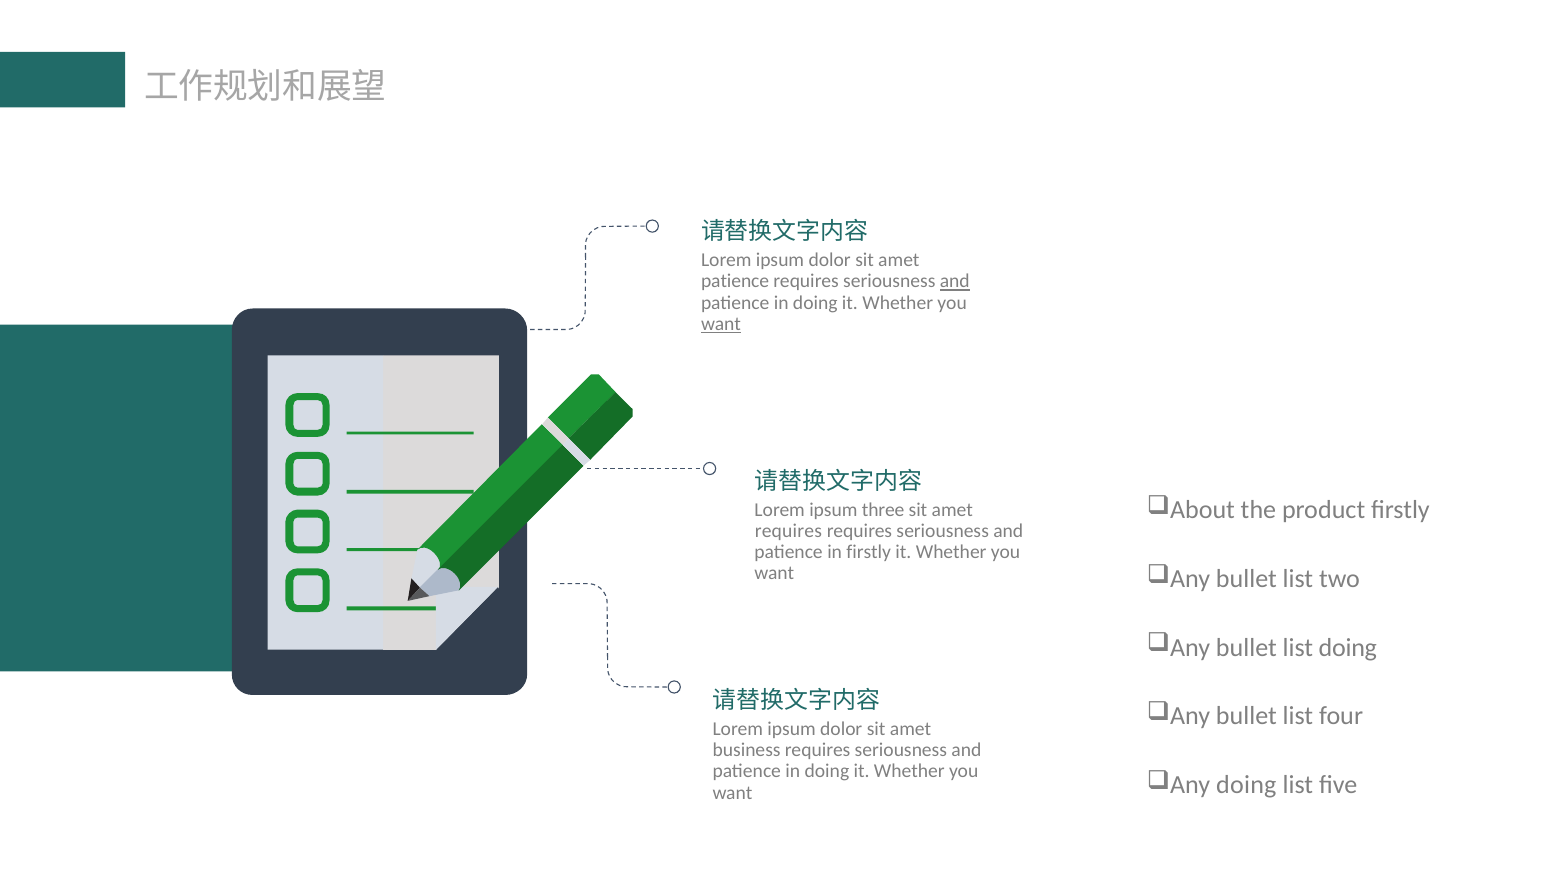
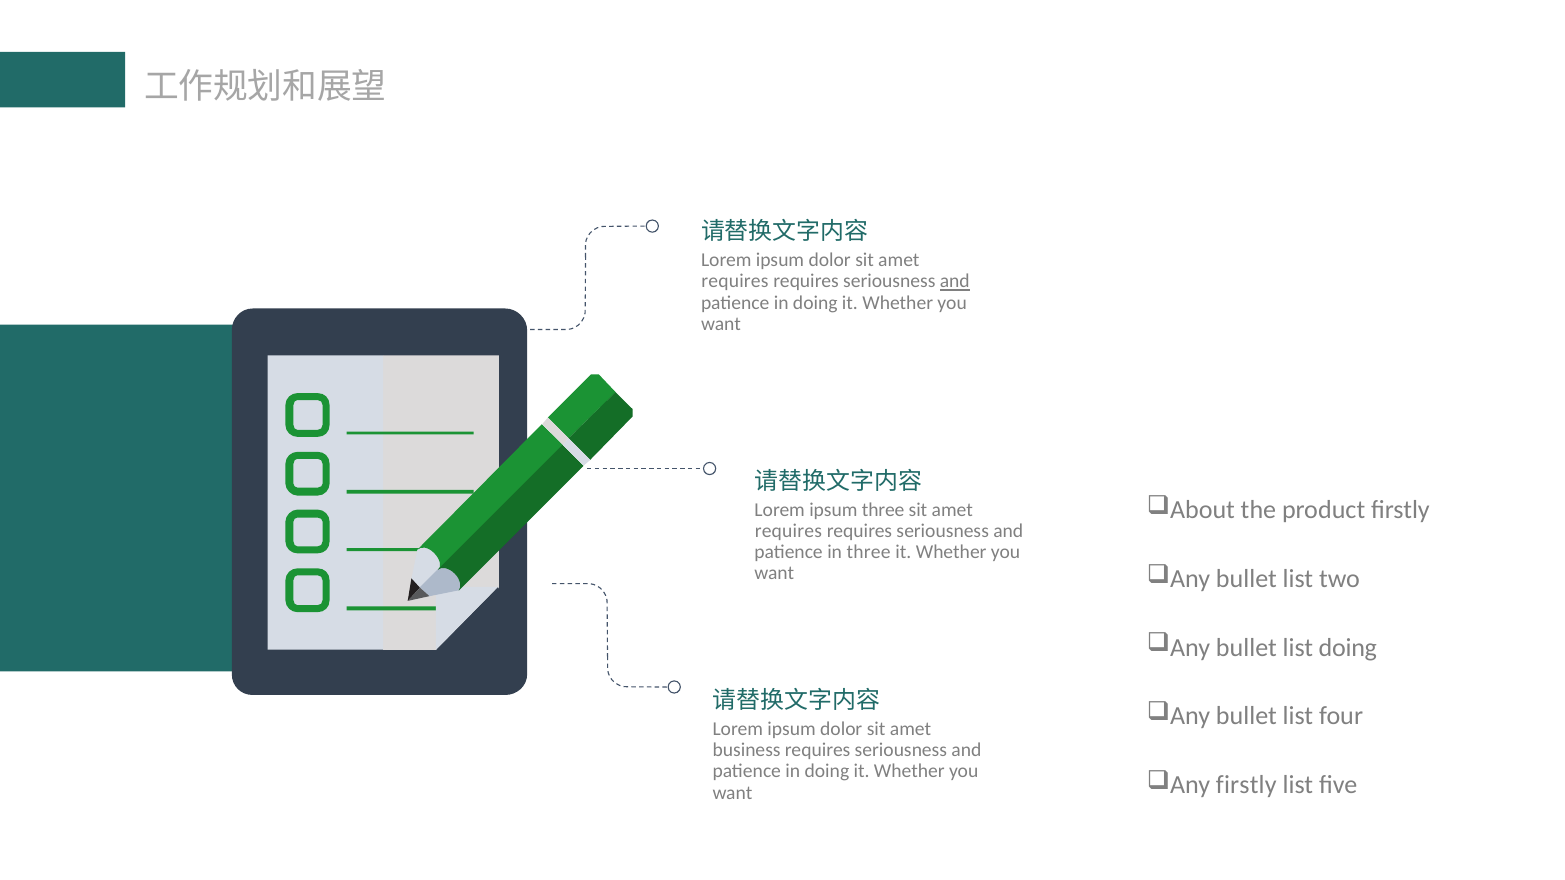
patience at (735, 282): patience -> requires
want at (721, 324) underline: present -> none
in firstly: firstly -> three
doing at (1246, 785): doing -> firstly
